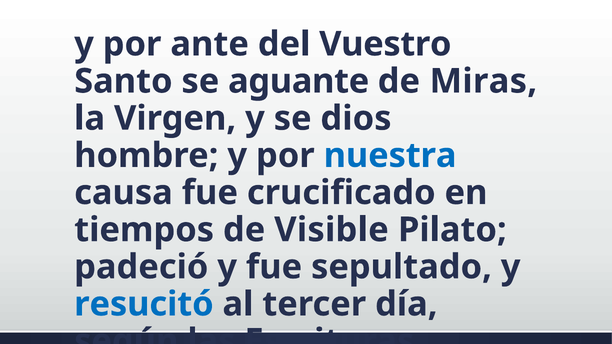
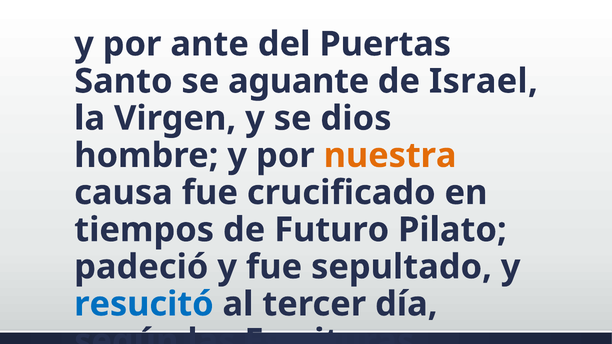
Vuestro: Vuestro -> Puertas
Miras: Miras -> Israel
nuestra colour: blue -> orange
Visible: Visible -> Futuro
